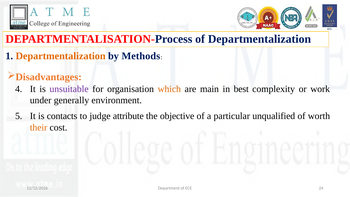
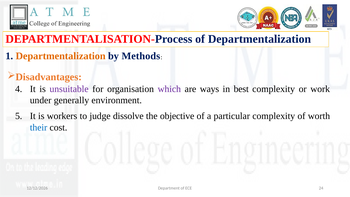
which colour: orange -> purple
main: main -> ways
contacts: contacts -> workers
attribute: attribute -> dissolve
particular unqualified: unqualified -> complexity
their colour: orange -> blue
